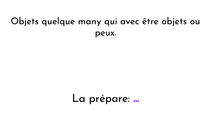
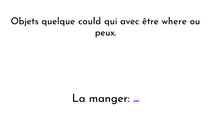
many: many -> could
être objets: objets -> where
prépare: prépare -> manger
